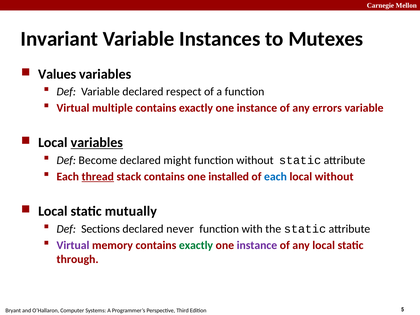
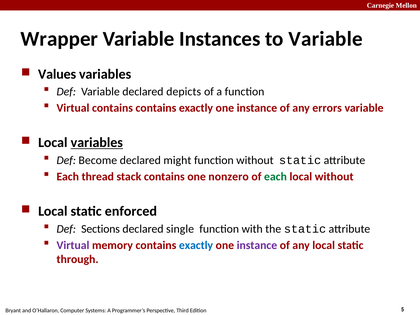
Invariant: Invariant -> Wrapper
to Mutexes: Mutexes -> Variable
respect: respect -> depicts
Virtual multiple: multiple -> contains
thread underline: present -> none
installed: installed -> nonzero
each at (275, 177) colour: blue -> green
mutually: mutually -> enforced
never: never -> single
exactly at (196, 245) colour: green -> blue
